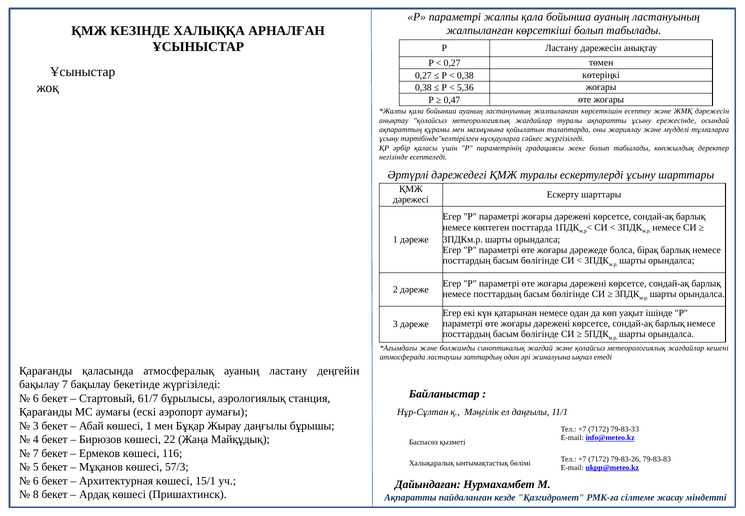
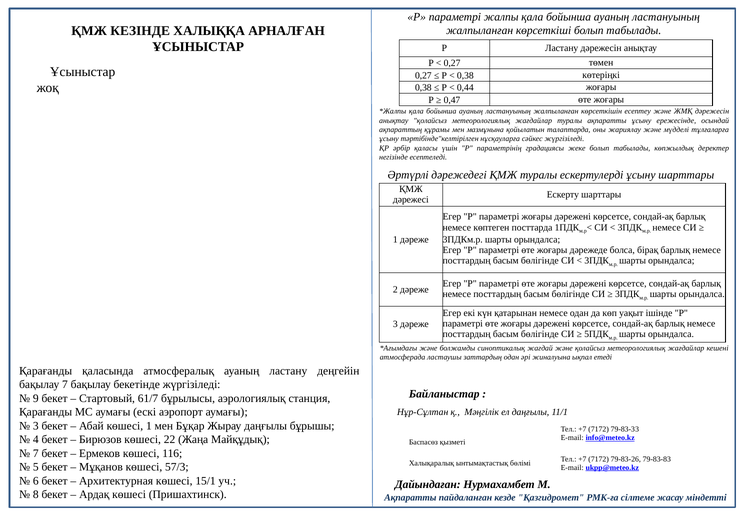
5,36: 5,36 -> 0,44
6 at (36, 398): 6 -> 9
